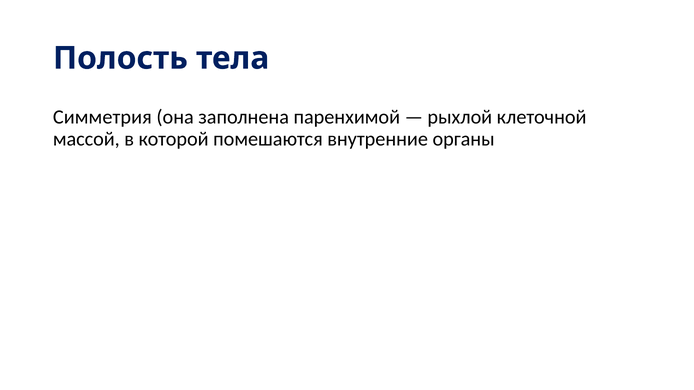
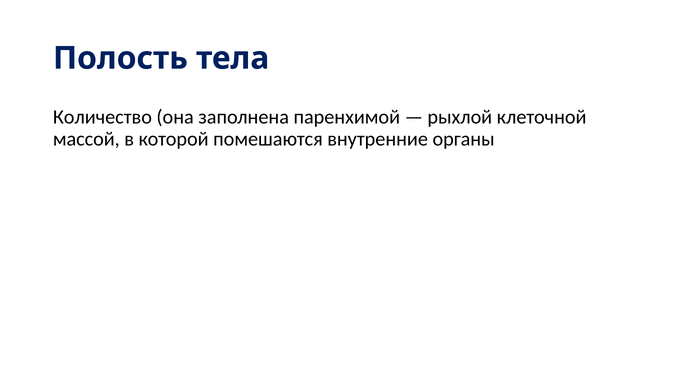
Симметрия: Симметрия -> Количество
